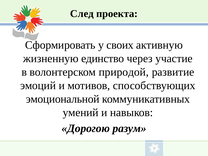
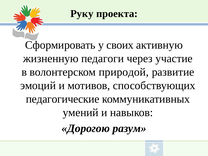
След: След -> Руку
единство: единство -> педагоги
эмоциональной: эмоциональной -> педагогические
